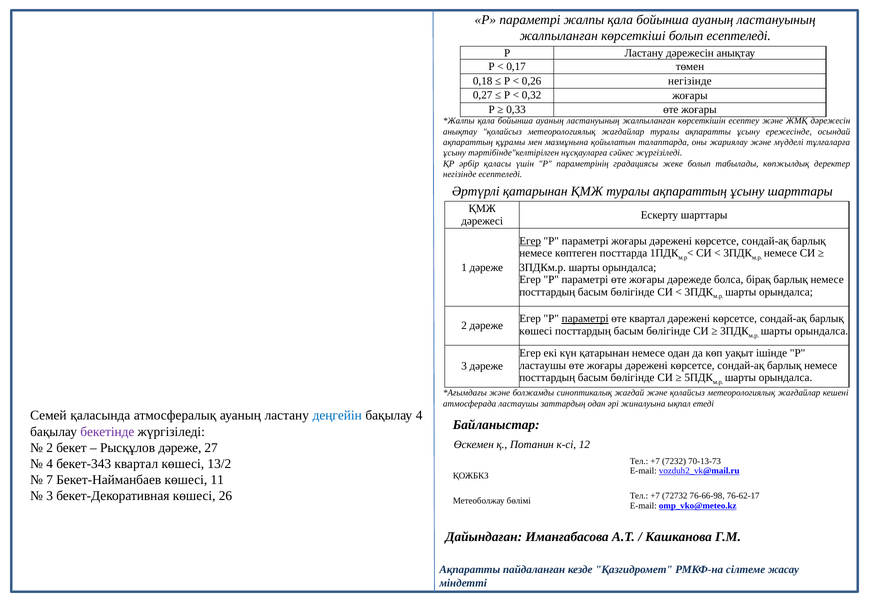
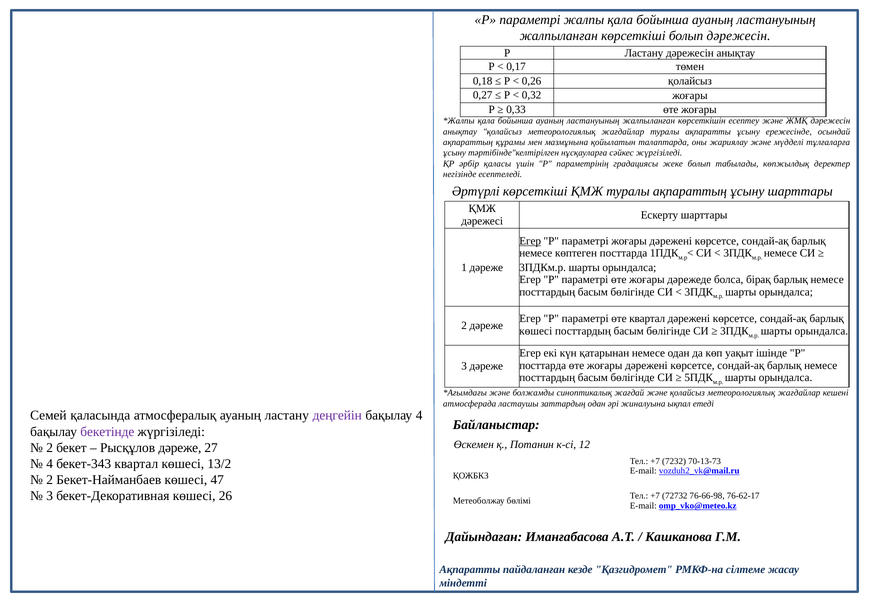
болып есептеледі: есептеледі -> дәрежесін
0,26 негізінде: негізінде -> қолайсыз
Әртүрлі қатарынан: қатарынан -> көрсеткіші
параметрі at (585, 319) underline: present -> none
ластаушы at (543, 365): ластаушы -> посттарда
деңгейін colour: blue -> purple
7 at (50, 479): 7 -> 2
11: 11 -> 47
